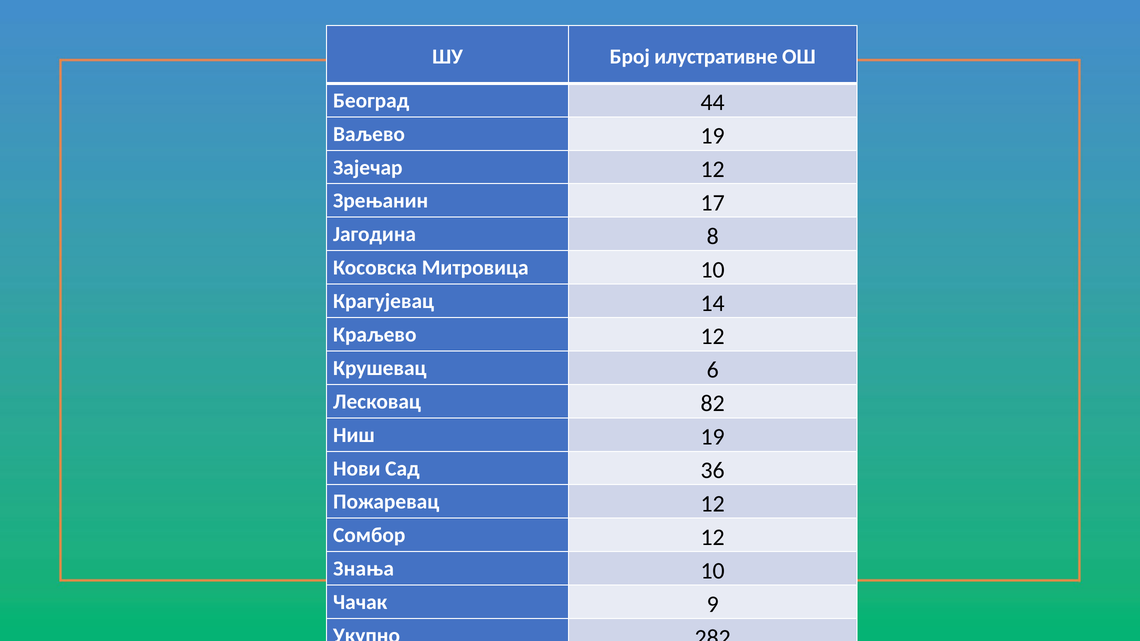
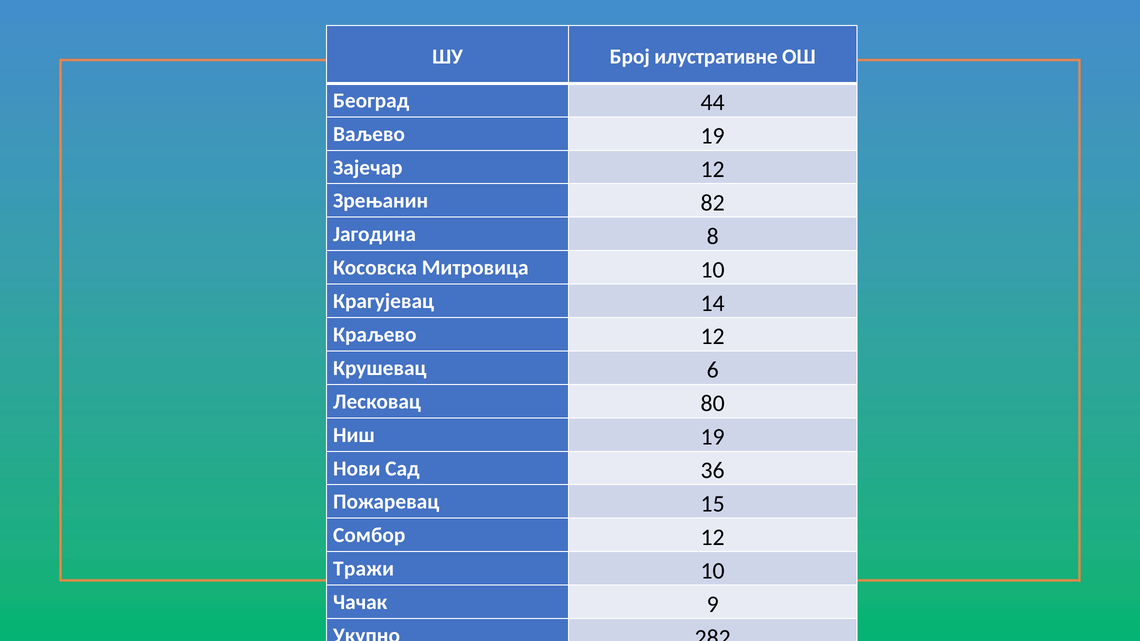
17: 17 -> 82
82: 82 -> 80
Пожаревац 12: 12 -> 15
Знања: Знања -> Тражи
